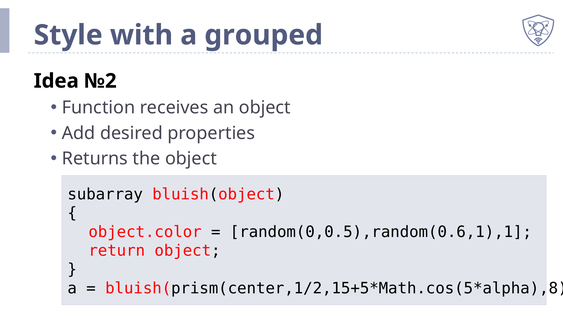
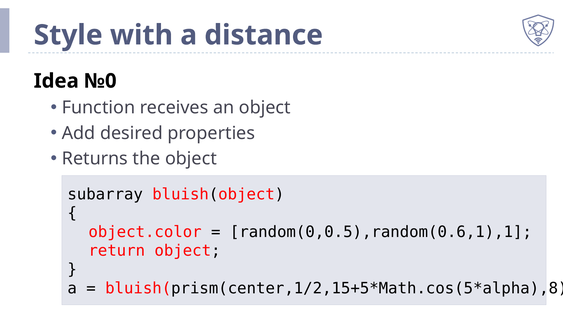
grouped: grouped -> distance
№2: №2 -> №0
